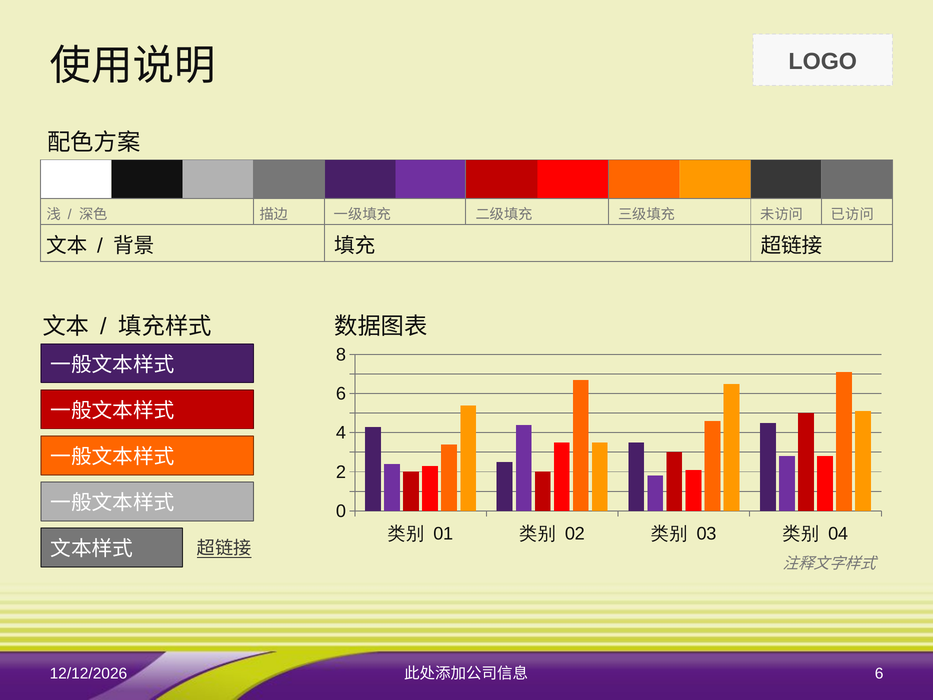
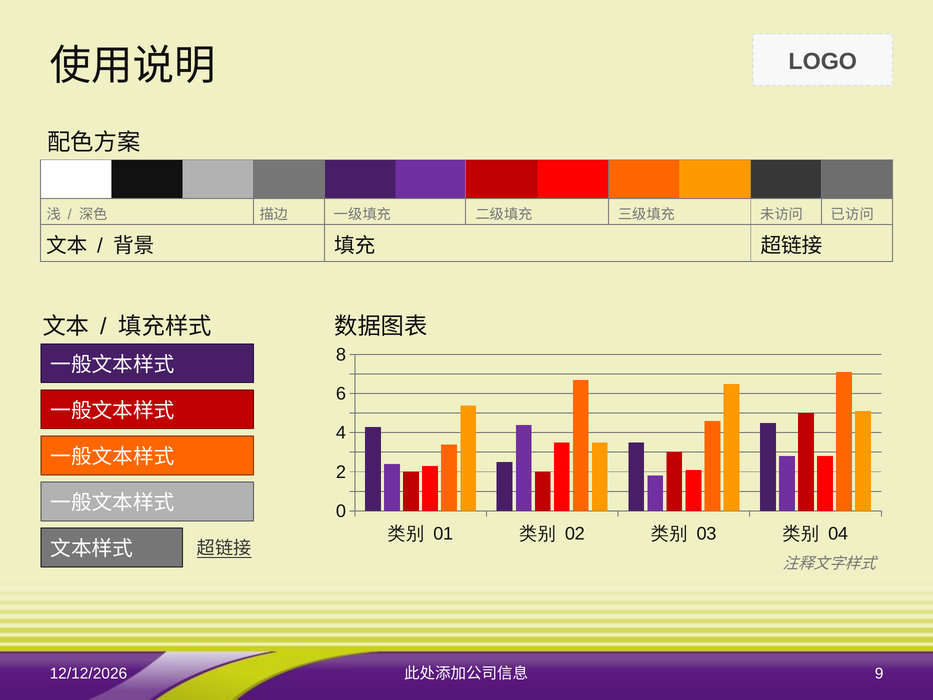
6 at (879, 673): 6 -> 9
